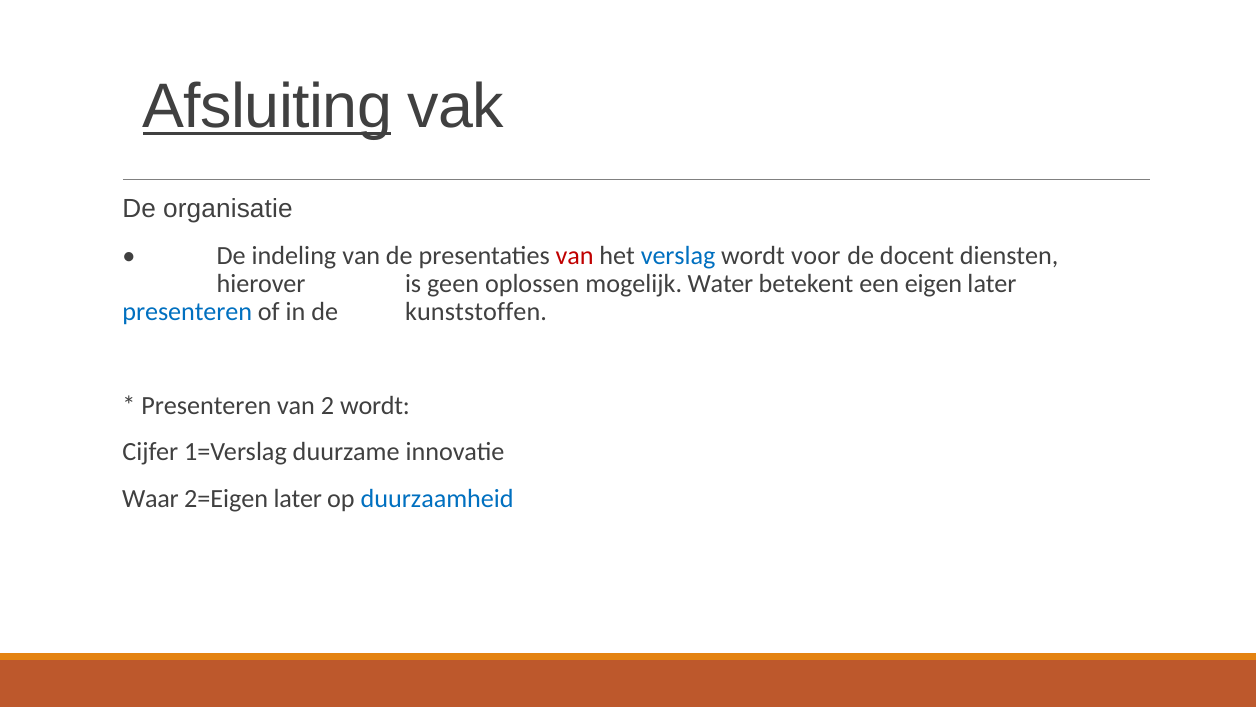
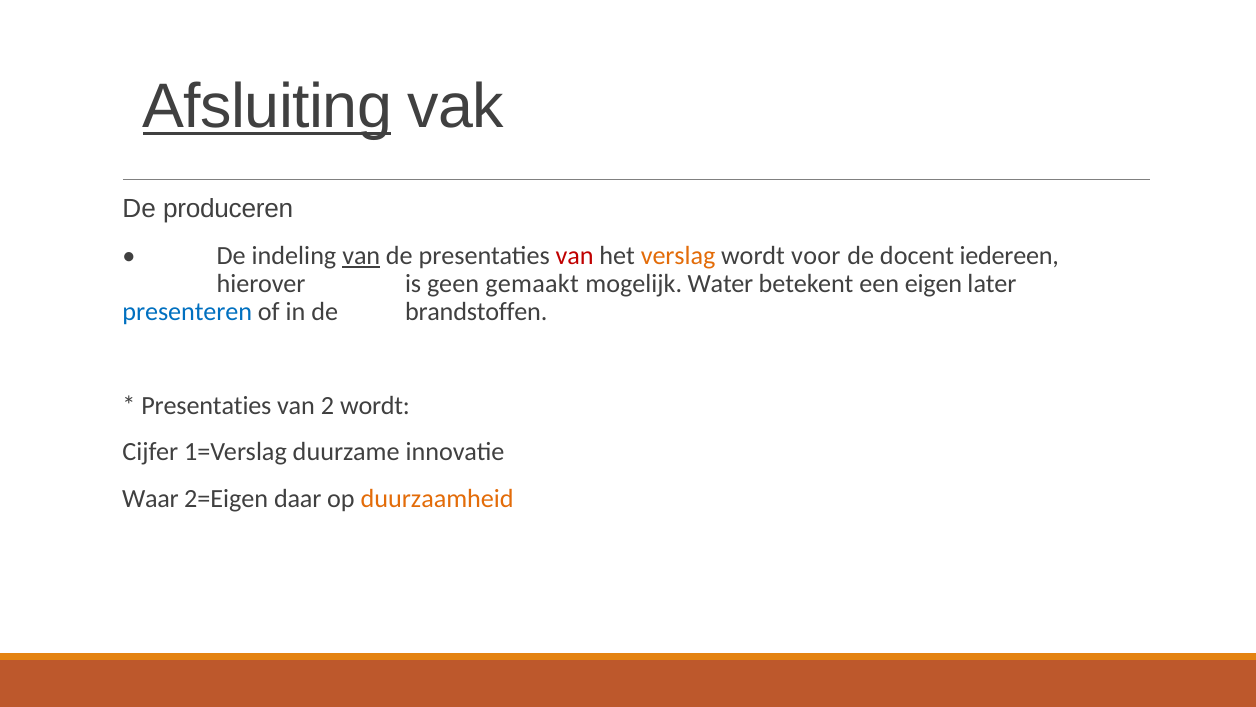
organisatie: organisatie -> produceren
van at (361, 256) underline: none -> present
verslag colour: blue -> orange
diensten: diensten -> iedereen
oplossen: oplossen -> gemaakt
kunststoffen: kunststoffen -> brandstoffen
Presenteren at (206, 405): Presenteren -> Presentaties
2=Eigen later: later -> daar
duurzaamheid colour: blue -> orange
